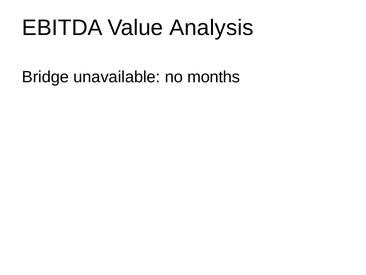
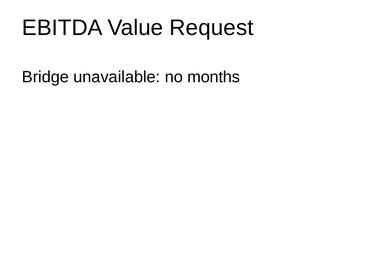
Analysis: Analysis -> Request
